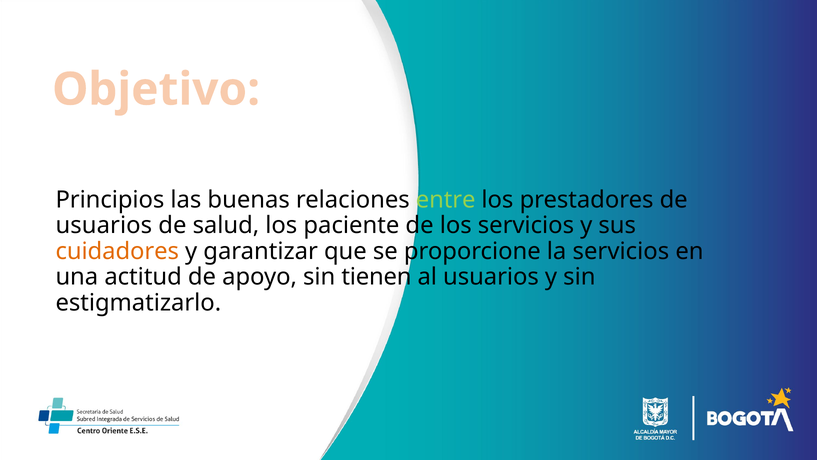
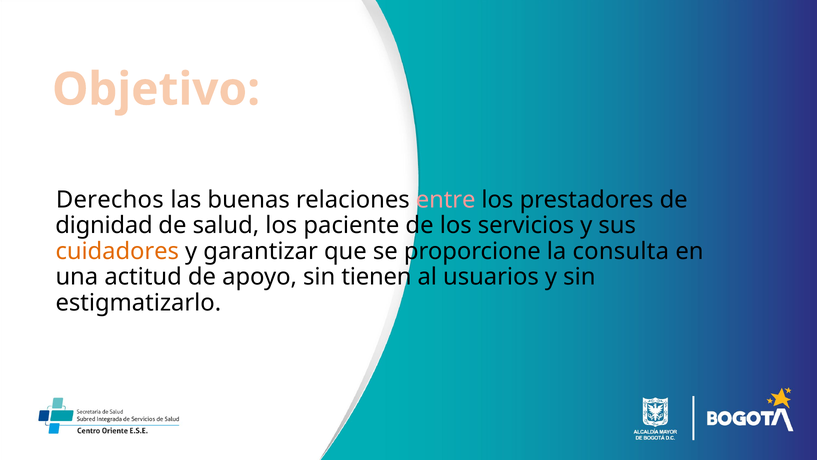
Principios: Principios -> Derechos
entre colour: light green -> pink
usuarios at (104, 225): usuarios -> dignidad
la servicios: servicios -> consulta
